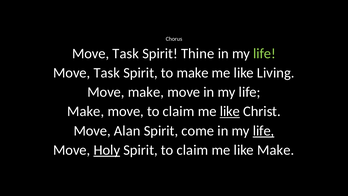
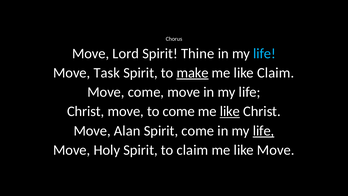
Task at (126, 53): Task -> Lord
life at (264, 53) colour: light green -> light blue
make at (193, 73) underline: none -> present
like Living: Living -> Claim
Move make: make -> come
Make at (86, 111): Make -> Christ
move to claim: claim -> come
Holy underline: present -> none
like Make: Make -> Move
